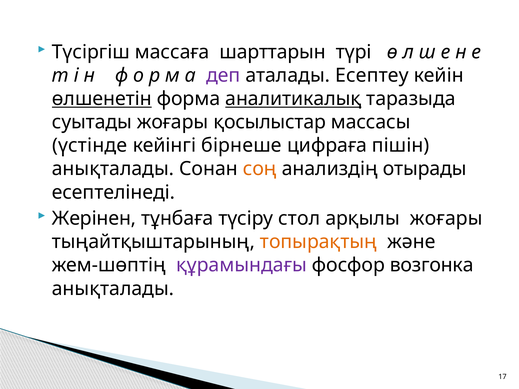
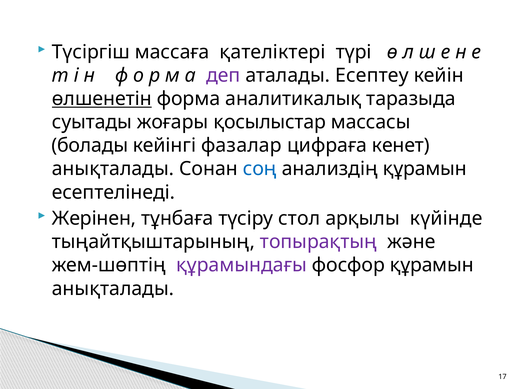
шарттарын: шарттарын -> қателіктері
аналитикалық underline: present -> none
үстінде: үстінде -> болады
бірнеше: бірнеше -> фазалар
пішін: пішін -> кенет
соң colour: orange -> blue
анализдің отырады: отырады -> құрамын
арқылы жоғары: жоғары -> күйінде
топырақтың colour: orange -> purple
фосфор возгонка: возгонка -> құрамын
